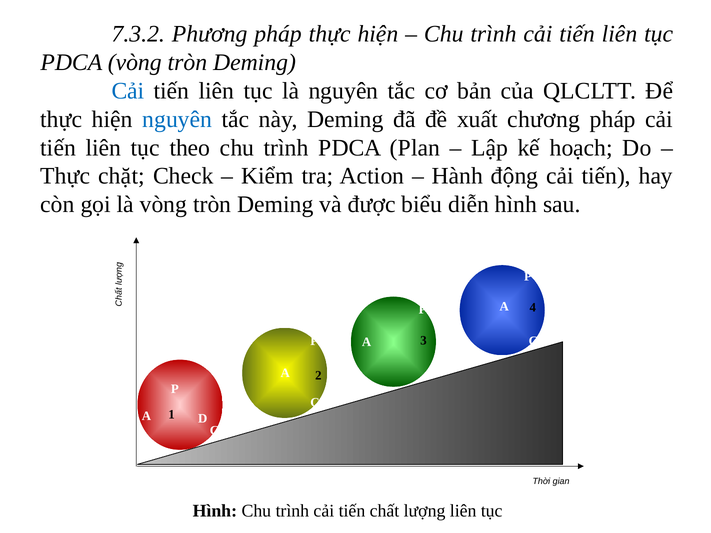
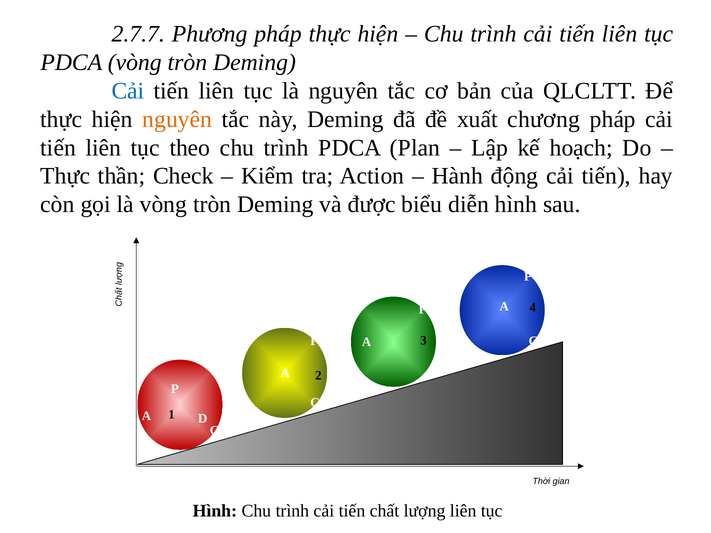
7.3.2: 7.3.2 -> 2.7.7
nguyên at (177, 119) colour: blue -> orange
chặt: chặt -> thần
